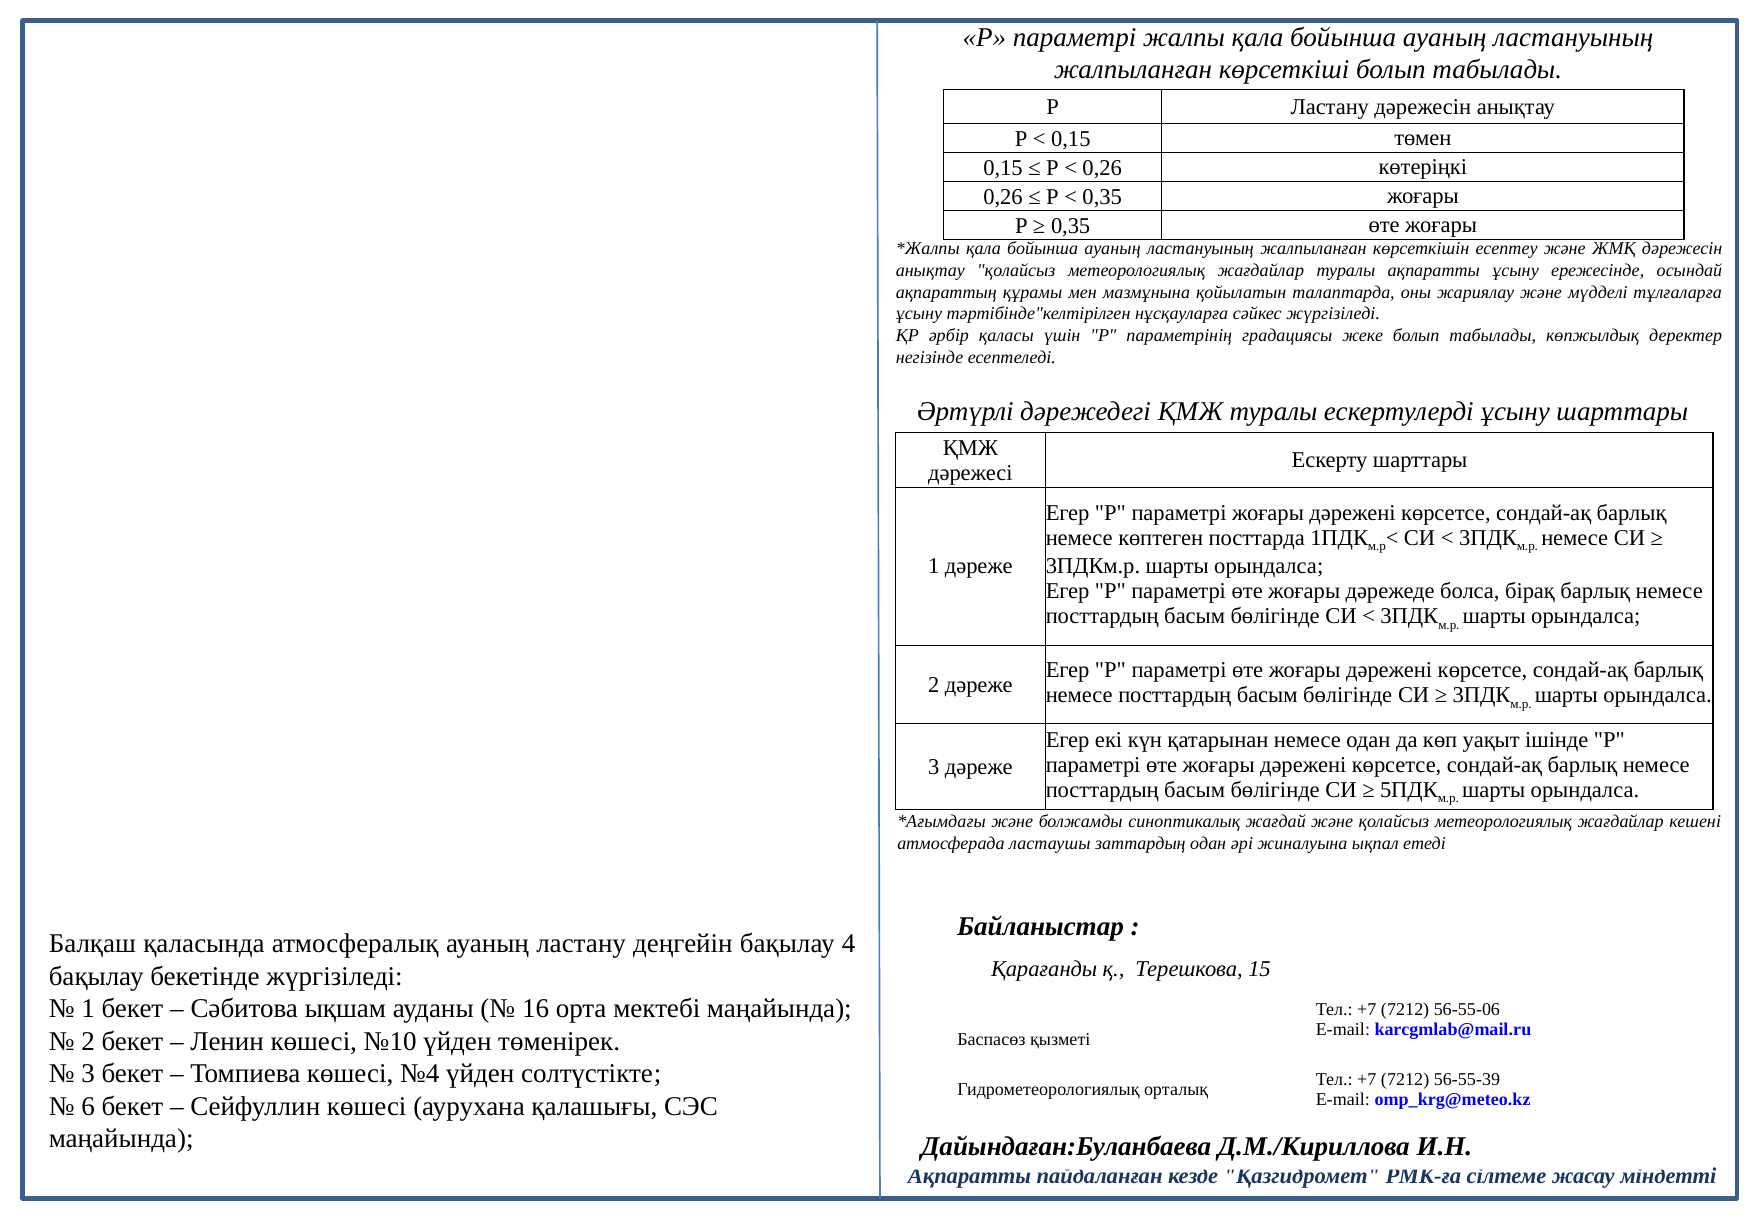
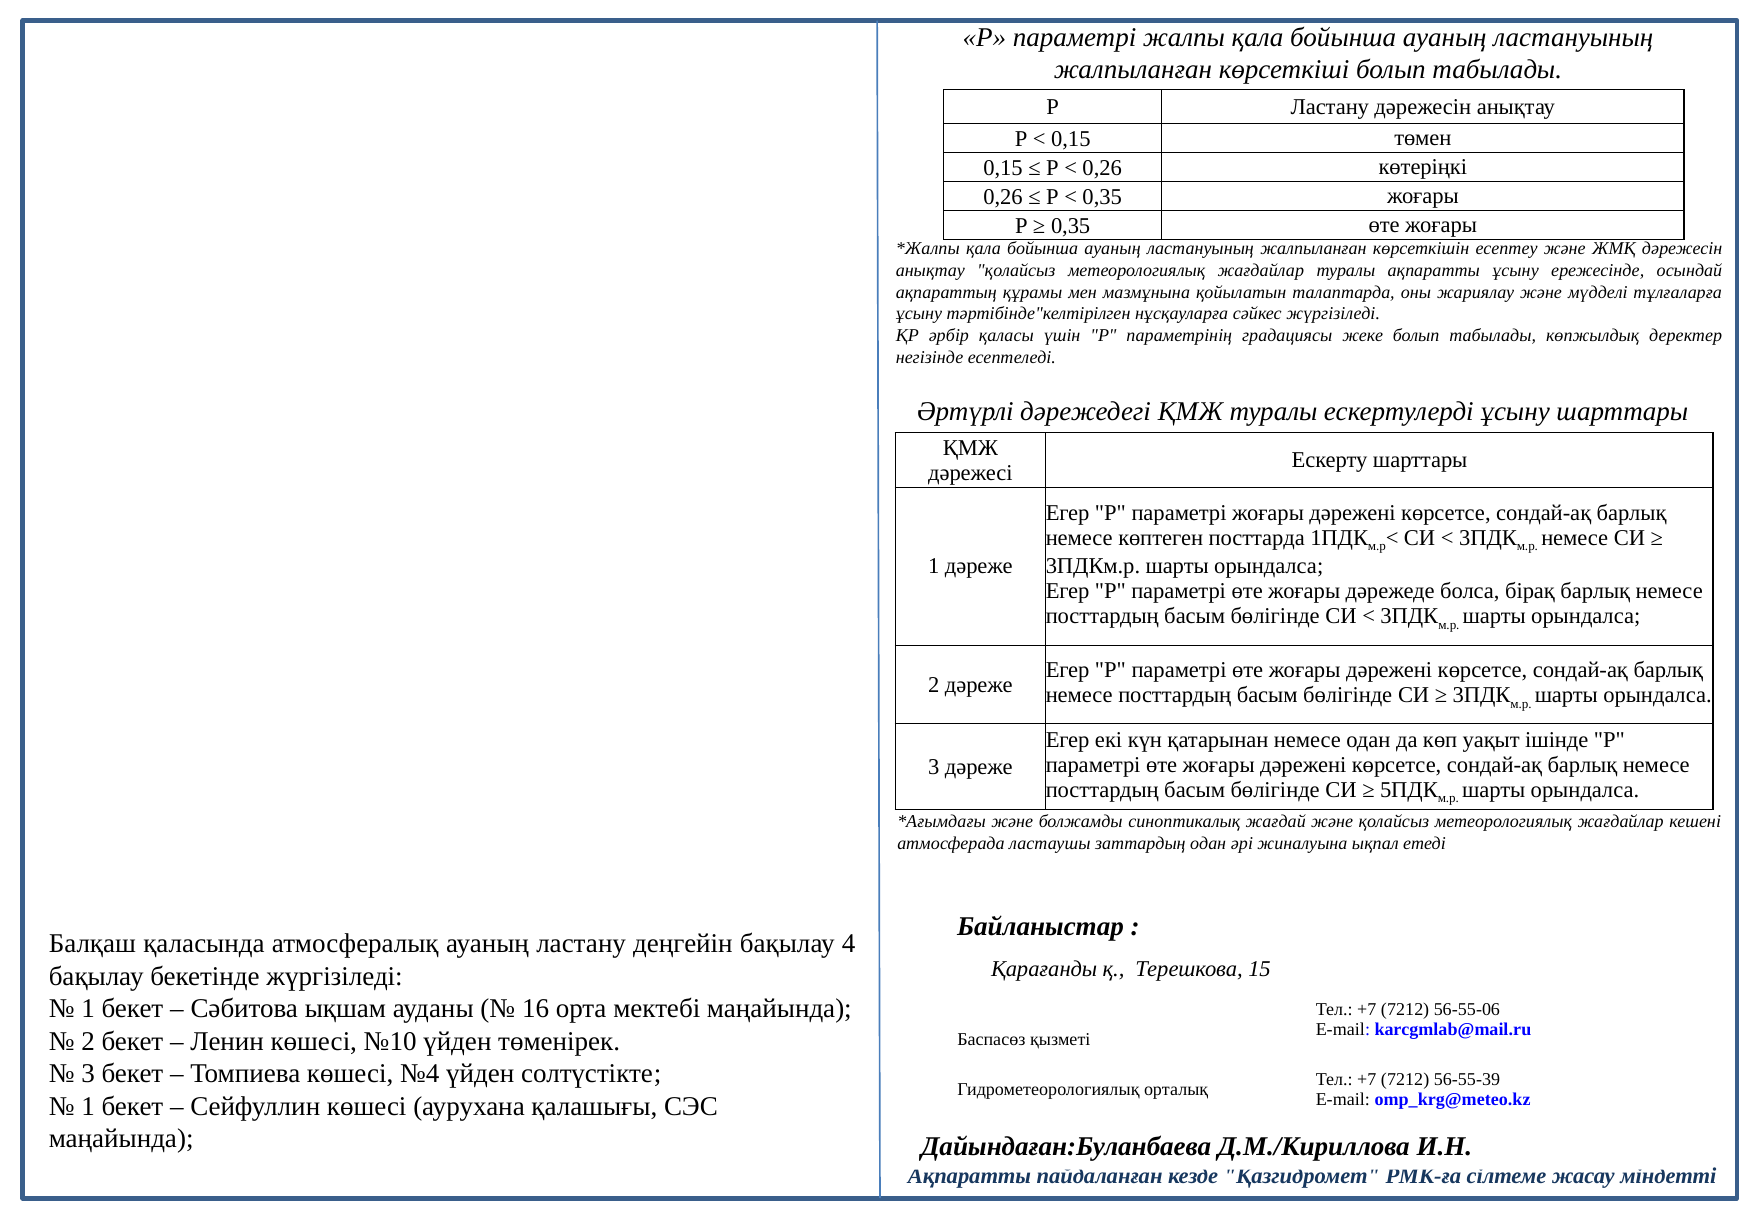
6 at (88, 1106): 6 -> 1
